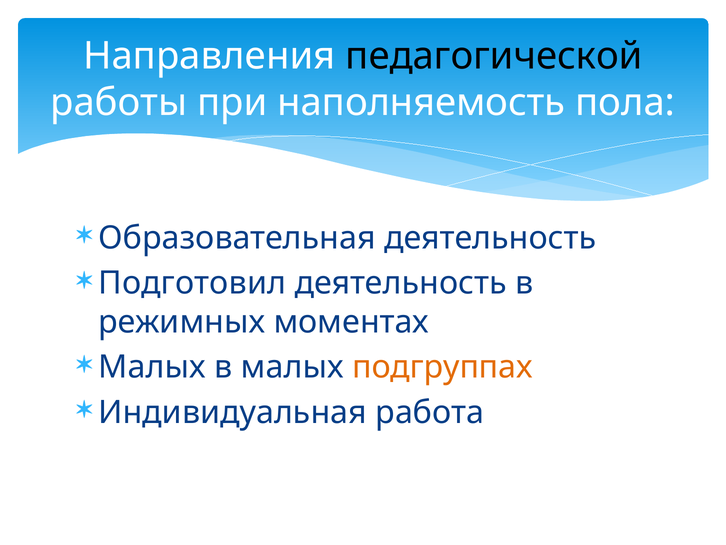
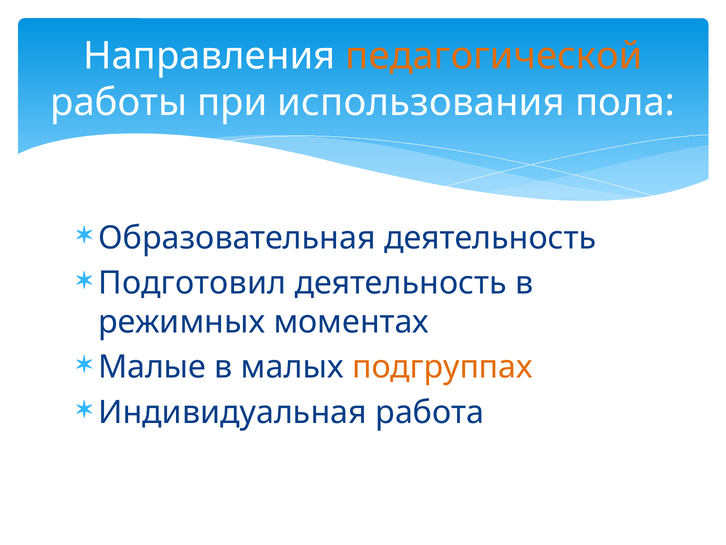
педагогической colour: black -> orange
наполняемость: наполняемость -> использования
Малых at (152, 367): Малых -> Малые
